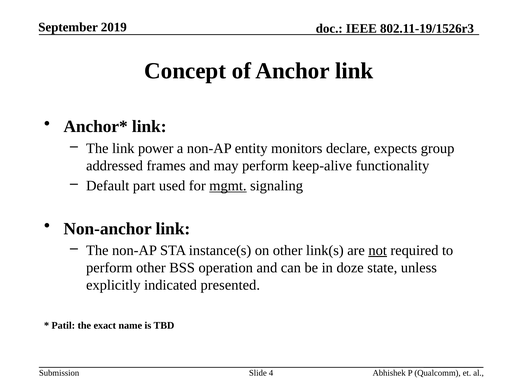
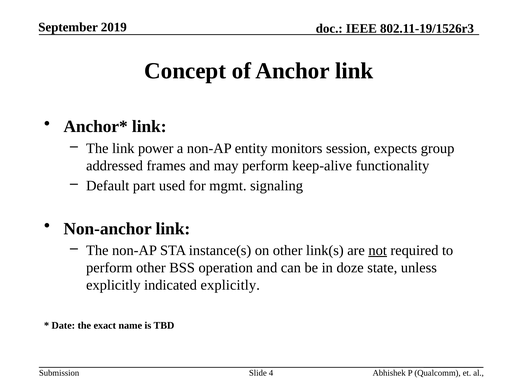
declare: declare -> session
mgmt underline: present -> none
indicated presented: presented -> explicitly
Patil: Patil -> Date
